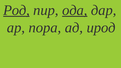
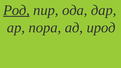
ода underline: present -> none
